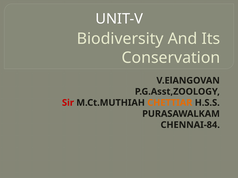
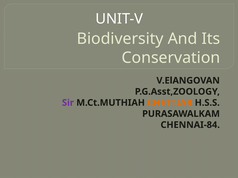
Sir colour: red -> purple
